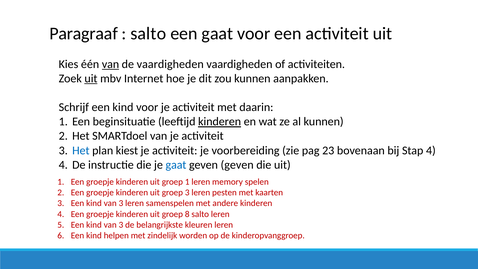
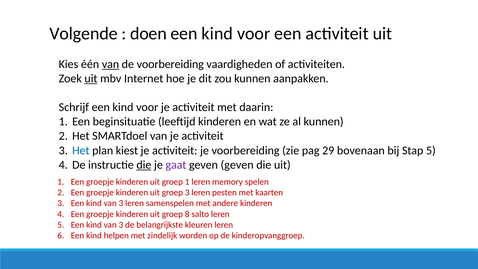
Paragraaf: Paragraaf -> Volgende
salto at (148, 33): salto -> doen
gaat at (217, 33): gaat -> kind
de vaardigheden: vaardigheden -> voorbereiding
kinderen at (220, 122) underline: present -> none
23: 23 -> 29
Stap 4: 4 -> 5
die at (144, 165) underline: none -> present
gaat at (176, 165) colour: blue -> purple
